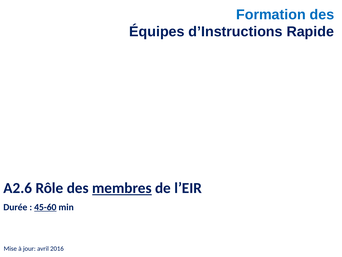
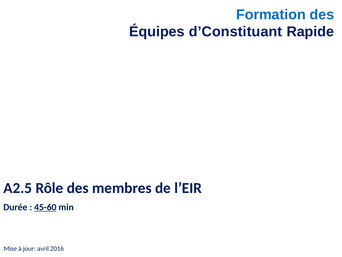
d’Instructions: d’Instructions -> d’Constituant
A2.6: A2.6 -> A2.5
membres underline: present -> none
